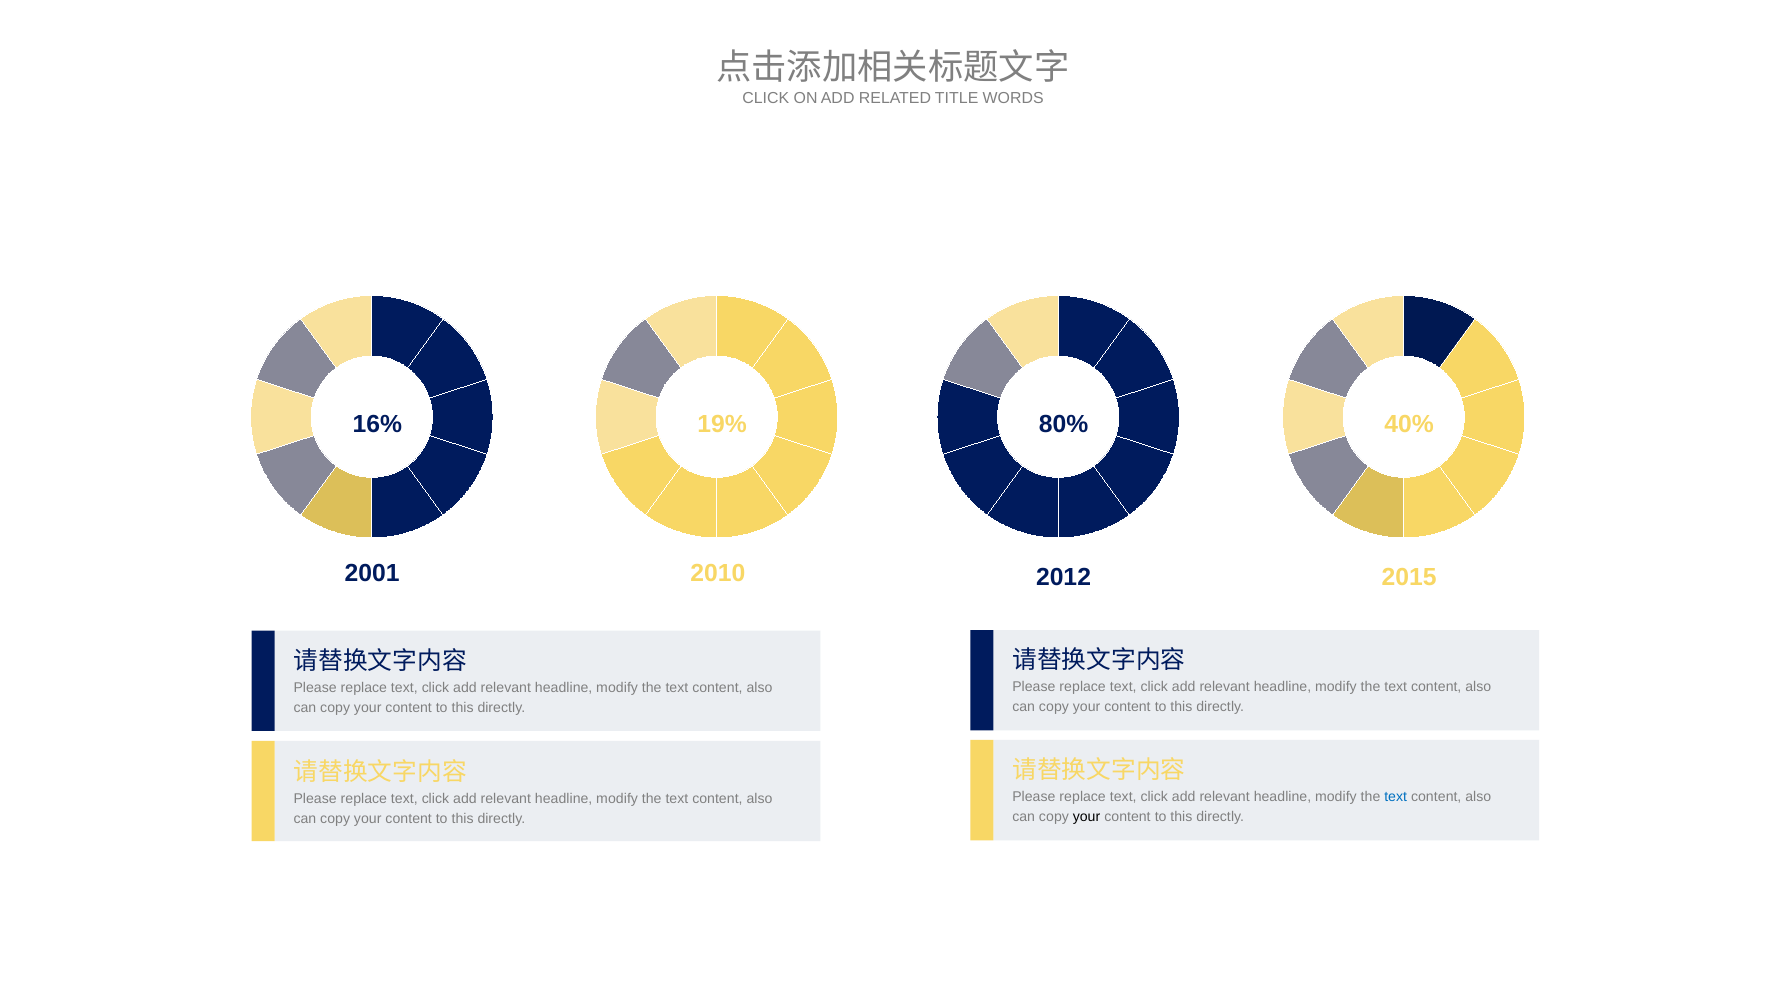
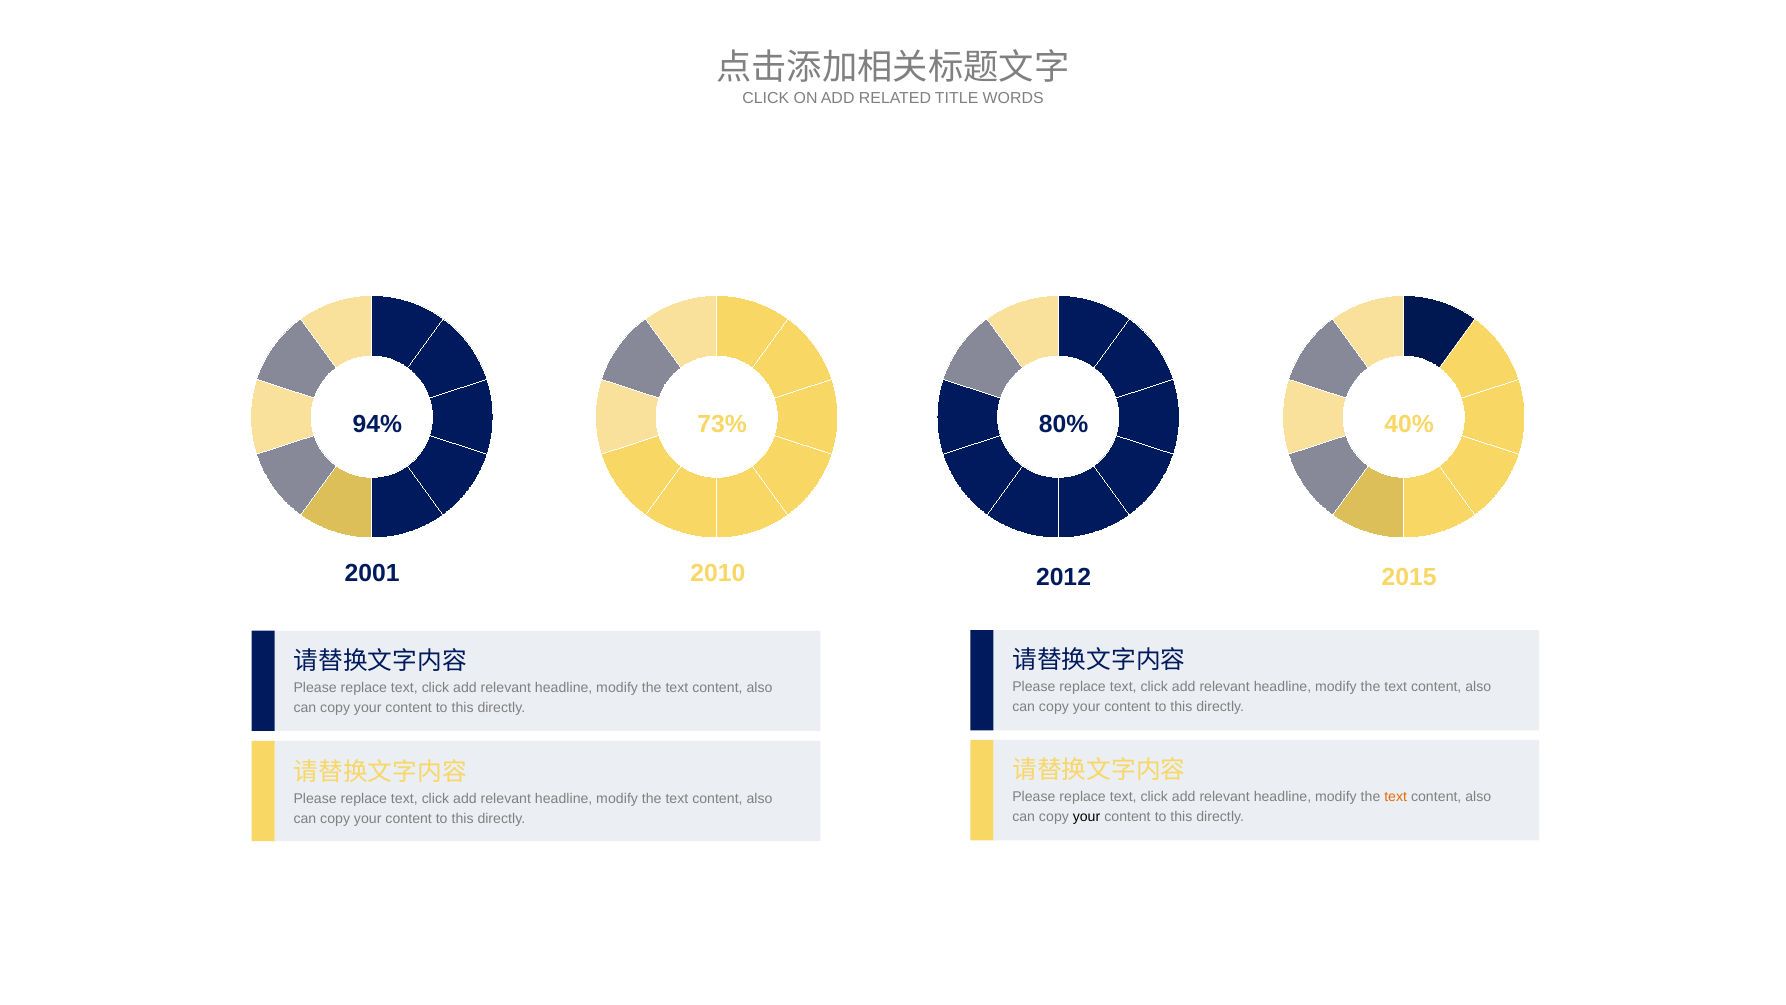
16%: 16% -> 94%
19%: 19% -> 73%
text at (1396, 796) colour: blue -> orange
